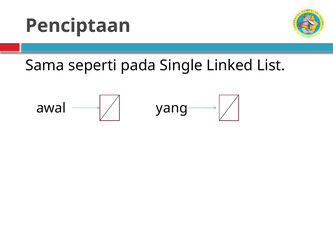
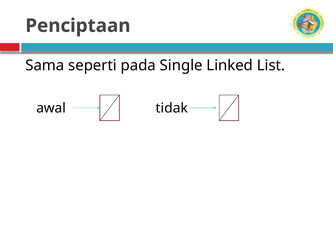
yang: yang -> tidak
